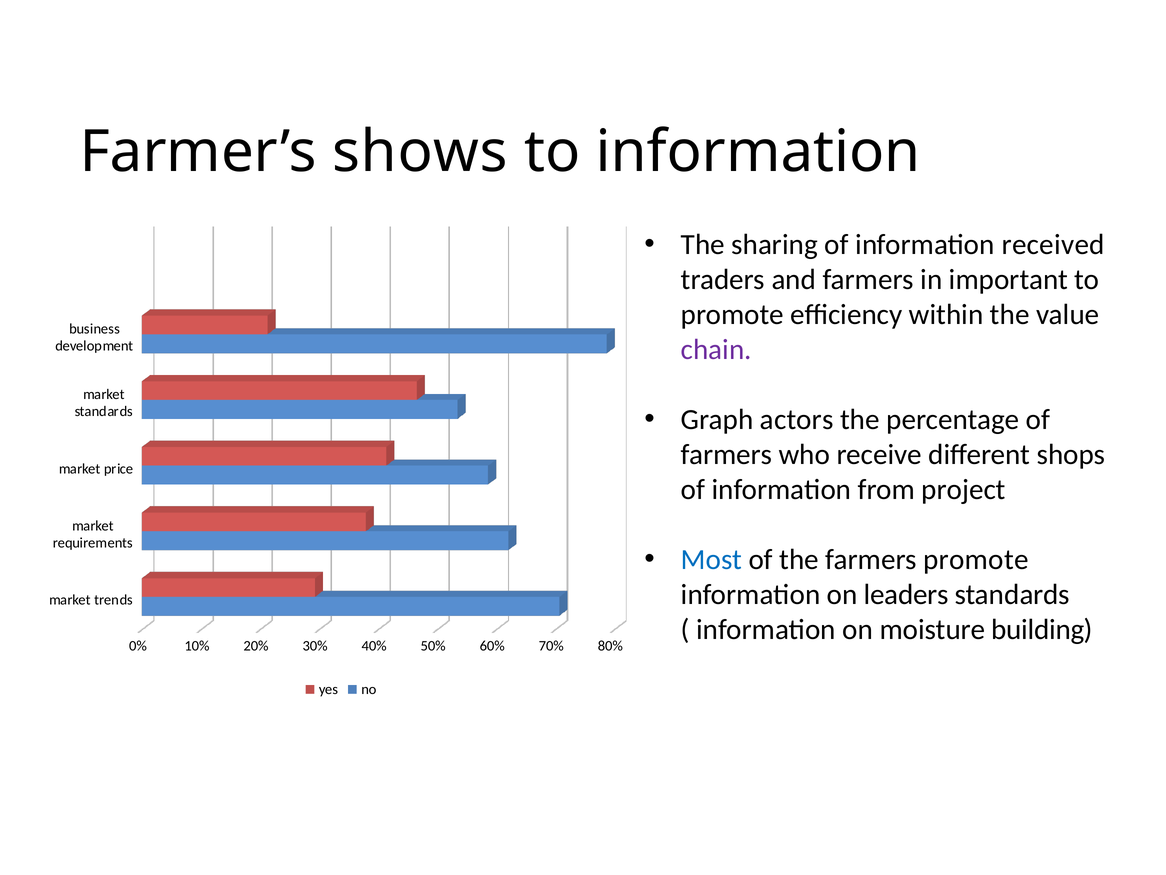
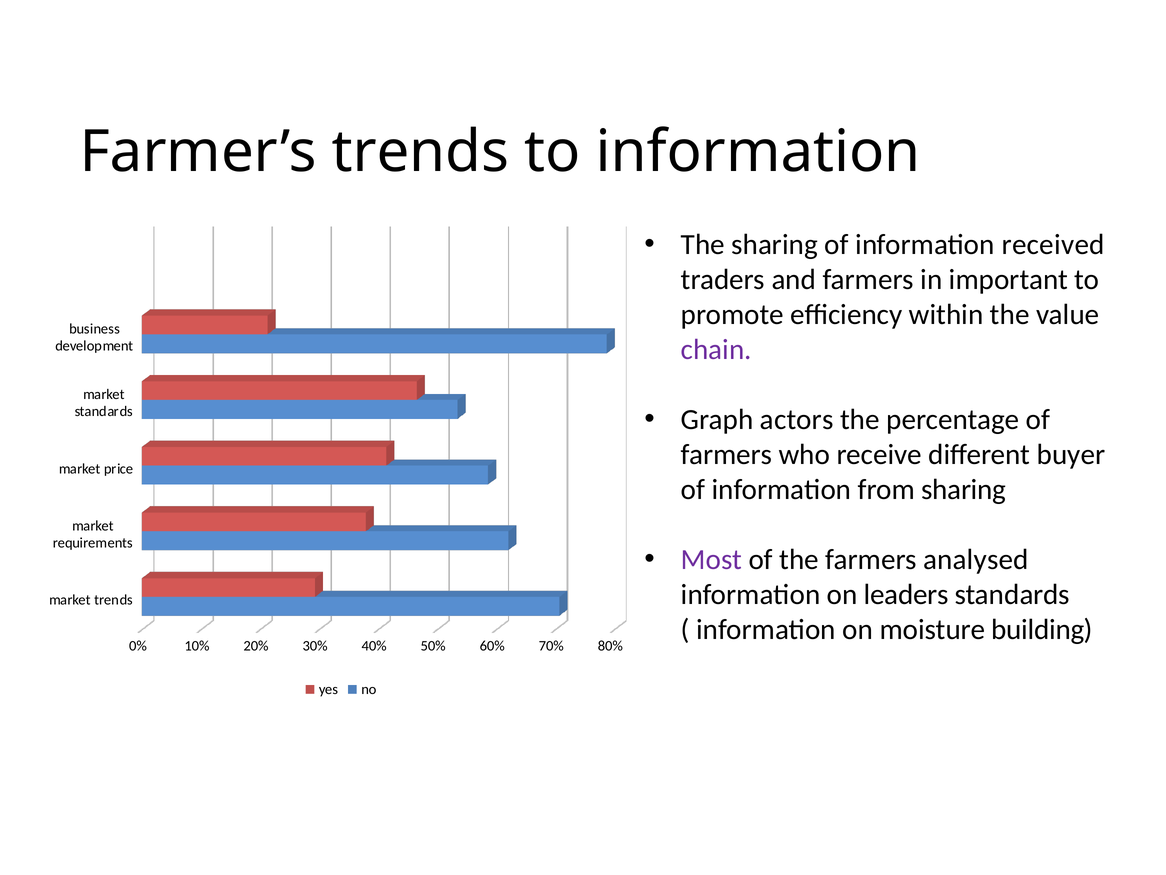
Farmer’s shows: shows -> trends
shops: shops -> buyer
from project: project -> sharing
Most colour: blue -> purple
farmers promote: promote -> analysed
